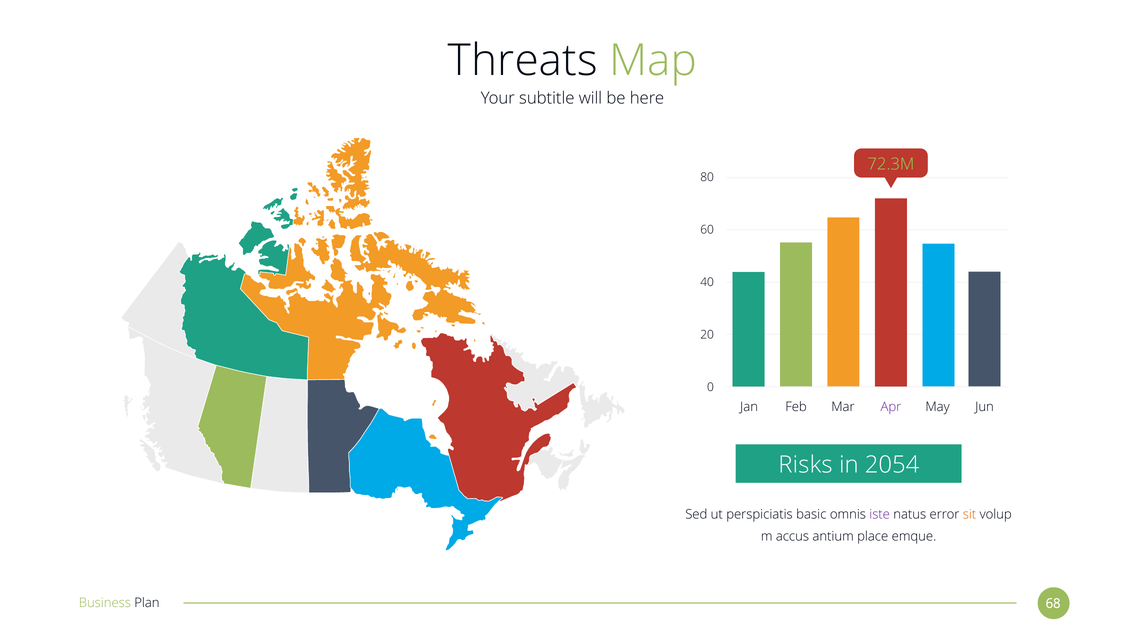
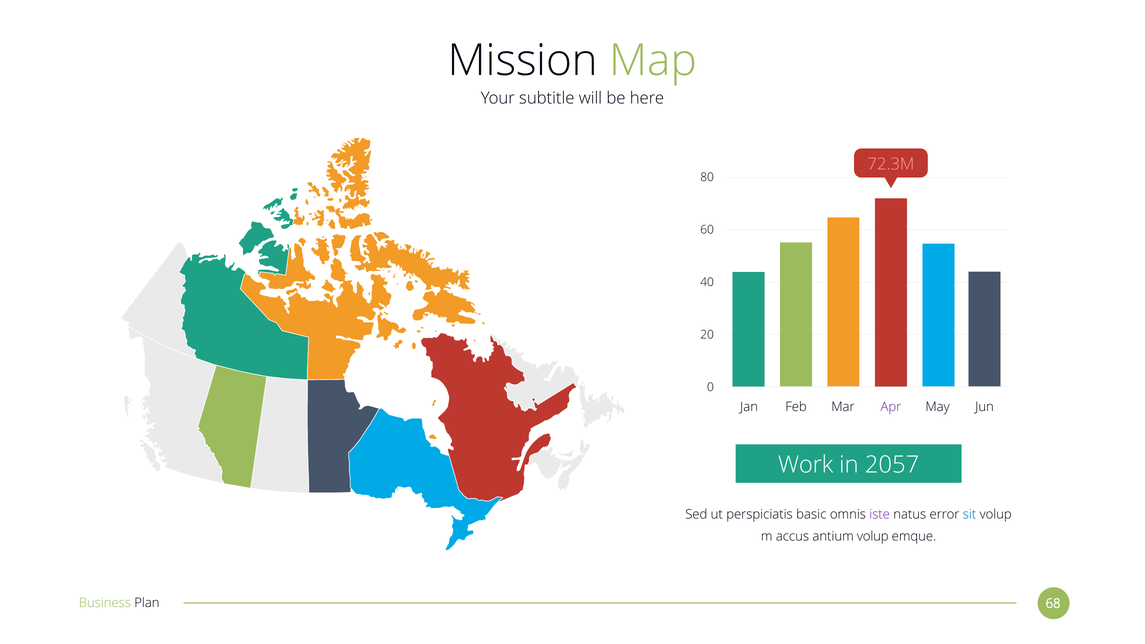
Threats: Threats -> Mission
72.3M colour: light green -> pink
Risks: Risks -> Work
2054: 2054 -> 2057
sit colour: orange -> blue
antium place: place -> volup
